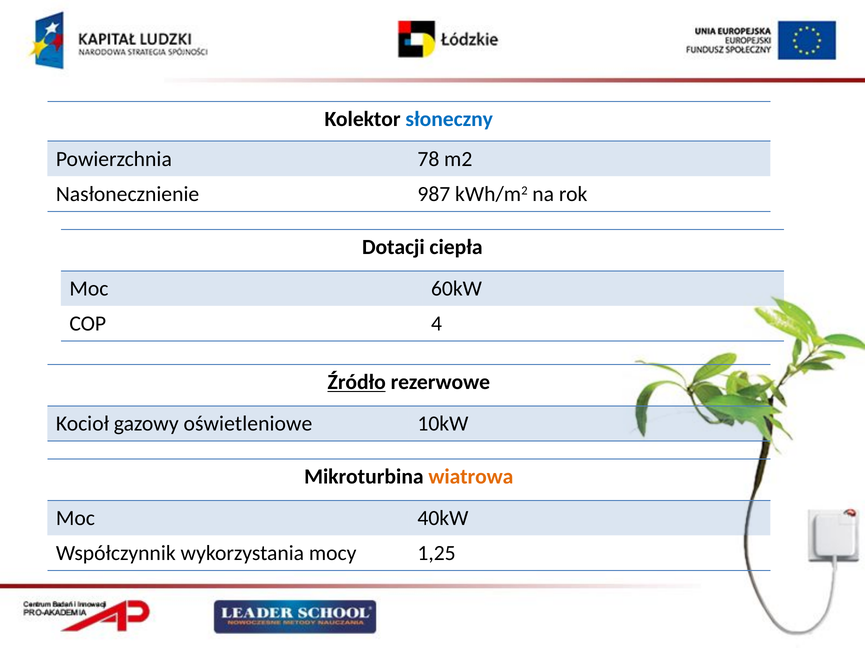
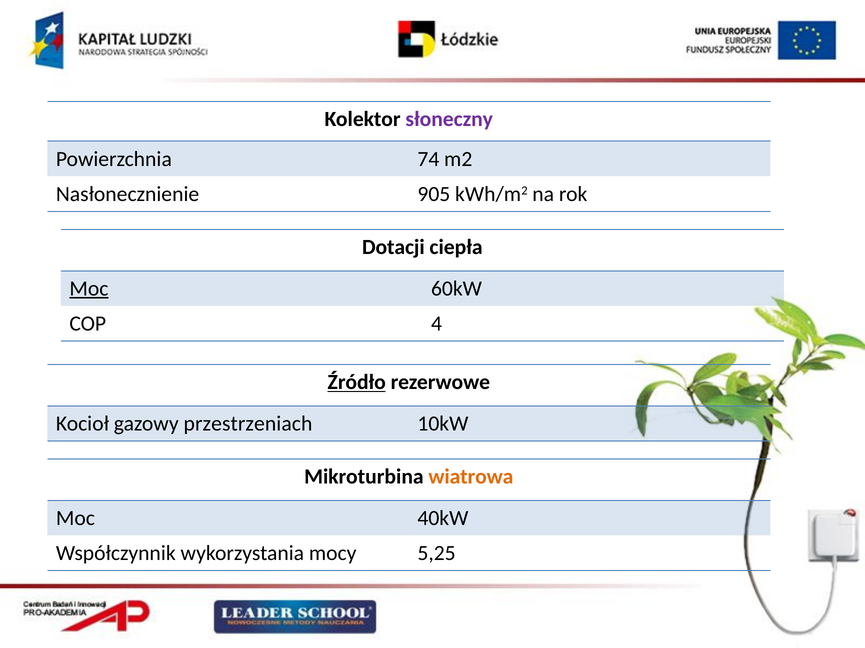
słoneczny colour: blue -> purple
78: 78 -> 74
987: 987 -> 905
Moc at (89, 289) underline: none -> present
oświetleniowe: oświetleniowe -> przestrzeniach
1,25: 1,25 -> 5,25
